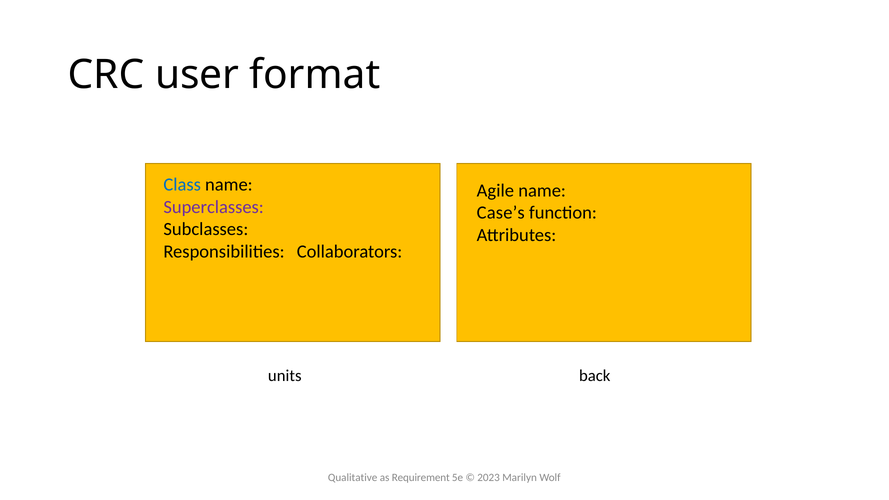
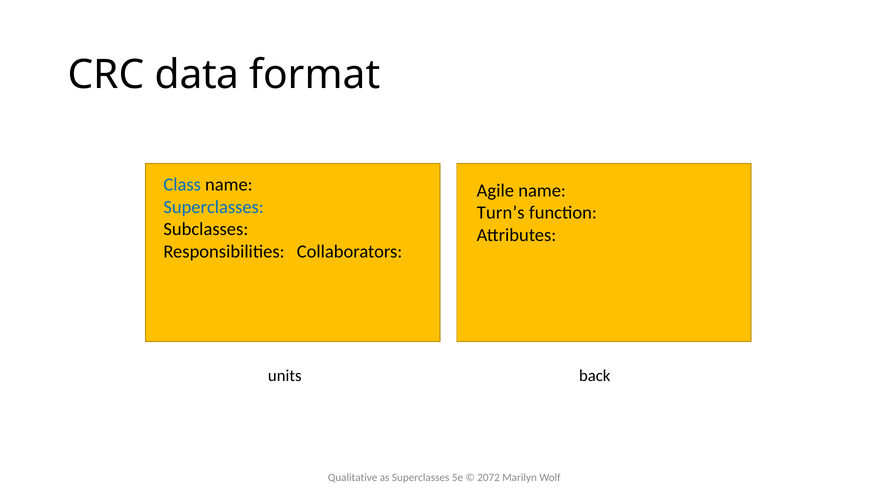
user: user -> data
Superclasses at (214, 207) colour: purple -> blue
Case’s: Case’s -> Turn’s
as Requirement: Requirement -> Superclasses
2023: 2023 -> 2072
